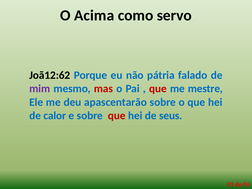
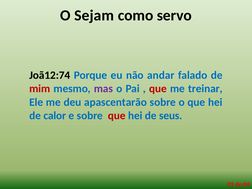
Acima: Acima -> Sejam
Joã12:62: Joã12:62 -> Joã12:74
pátria: pátria -> andar
mim colour: purple -> red
mas colour: red -> purple
mestre: mestre -> treinar
